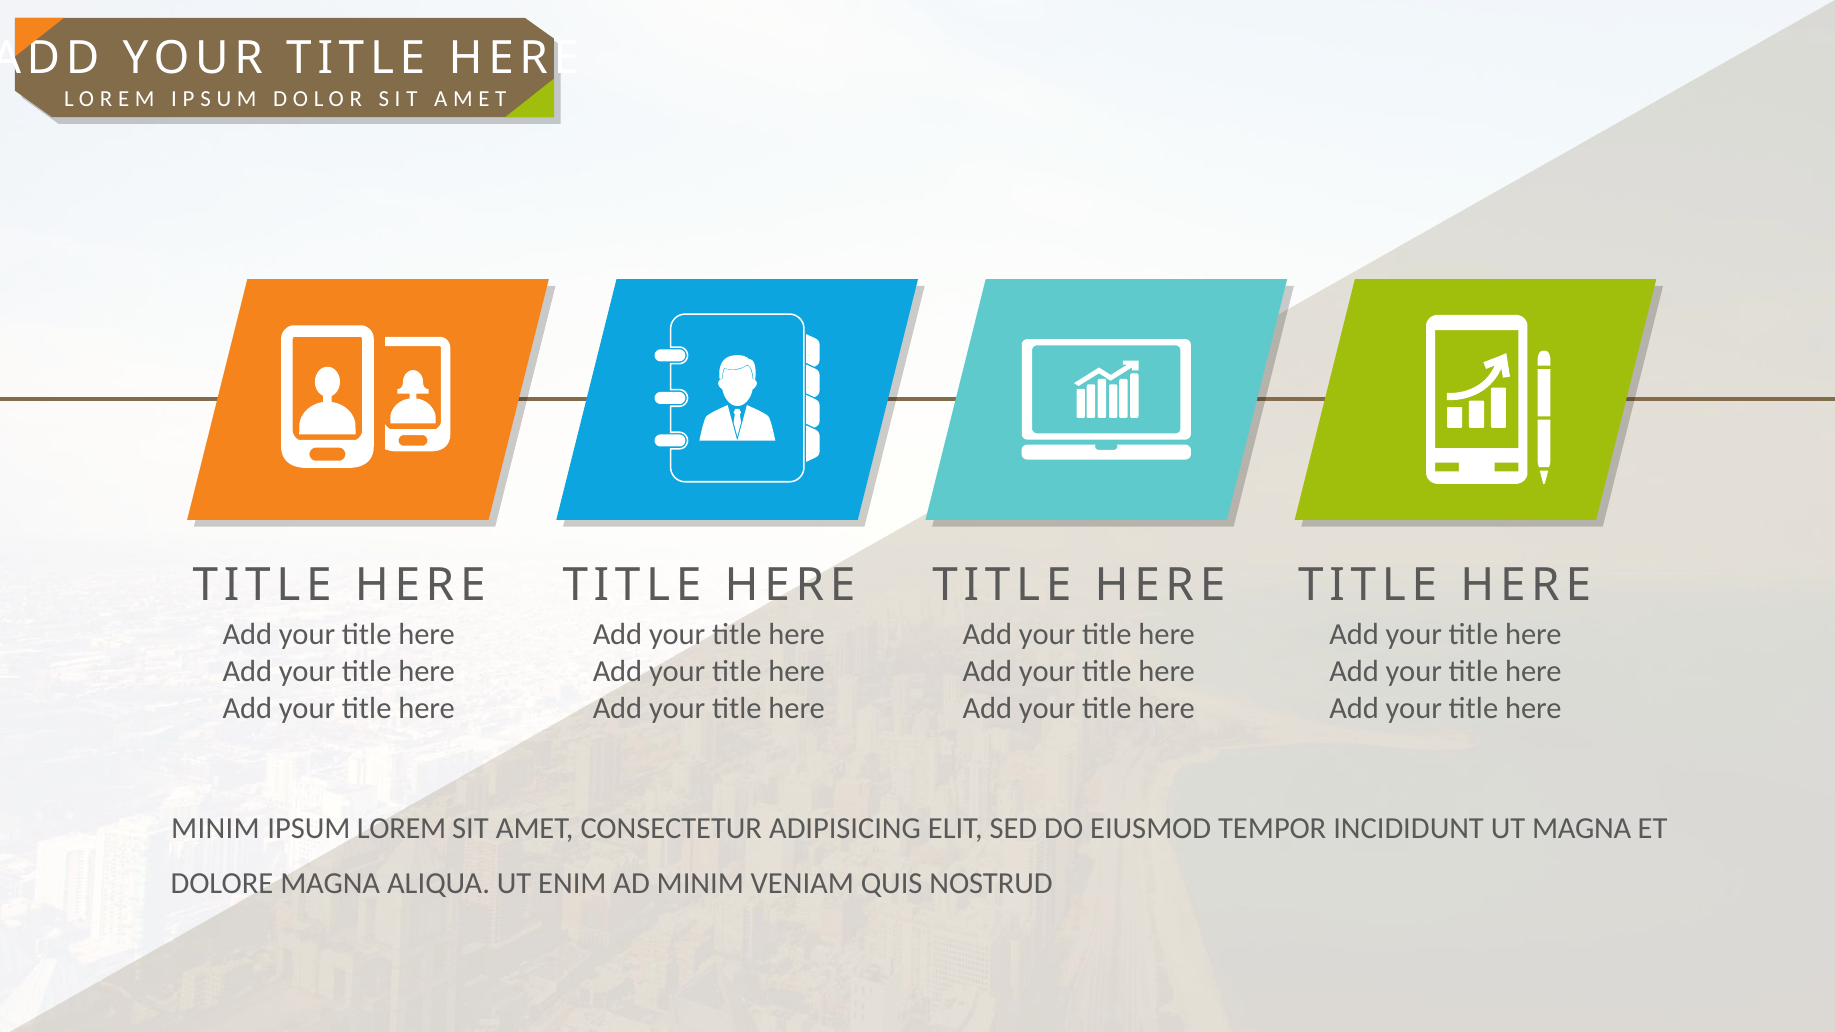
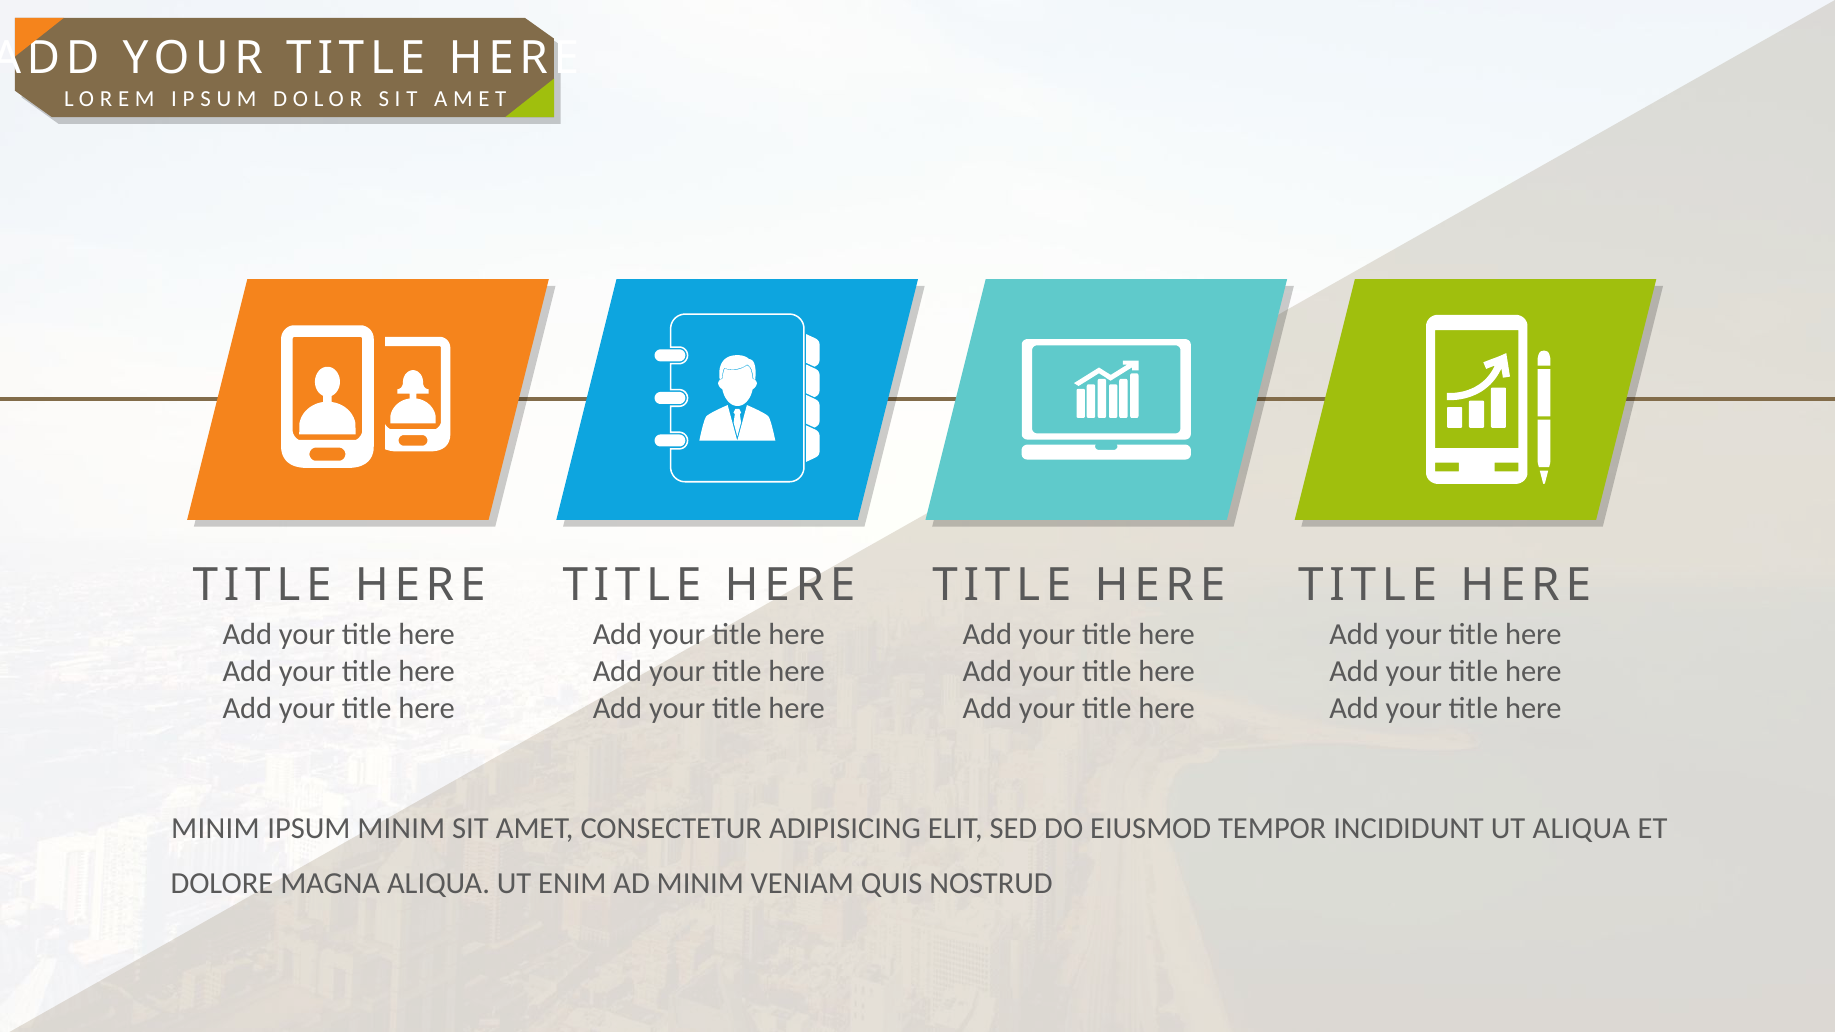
IPSUM LOREM: LOREM -> MINIM
UT MAGNA: MAGNA -> ALIQUA
